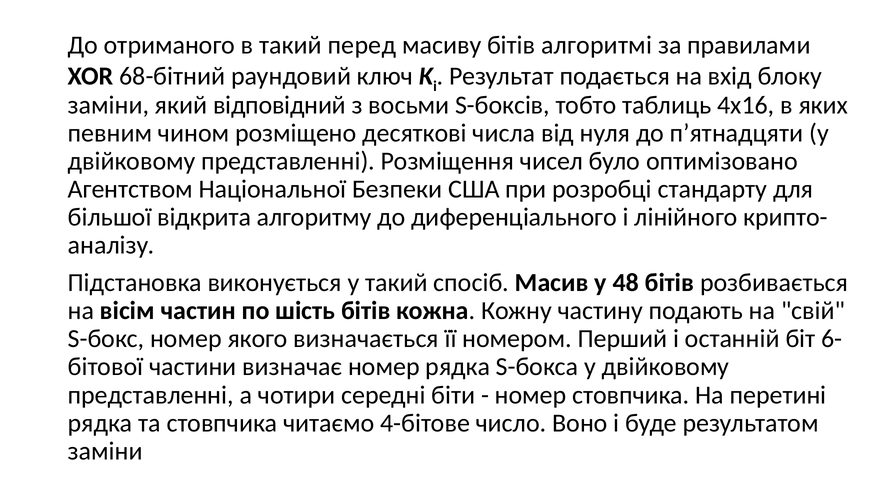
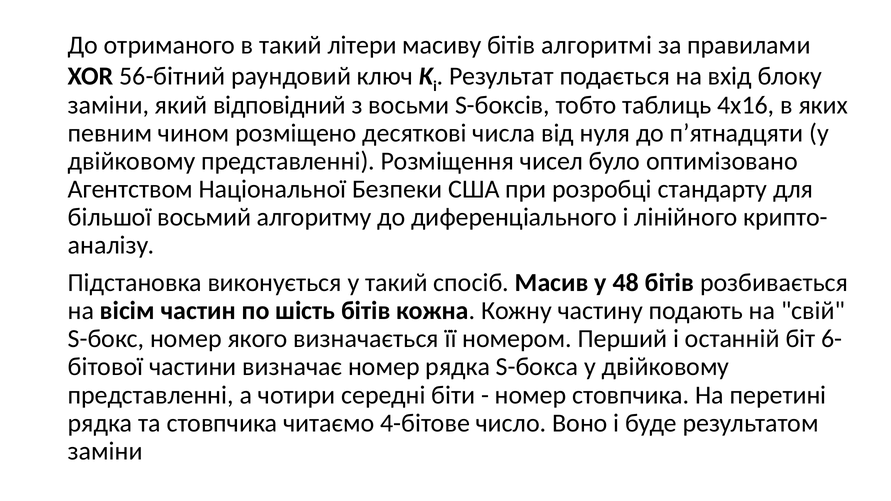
перед: перед -> літери
68-бітний: 68-бітний -> 56-бітний
відкрита: відкрита -> восьмий
